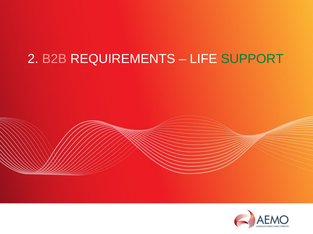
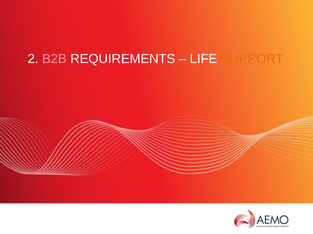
SUPPORT colour: green -> orange
